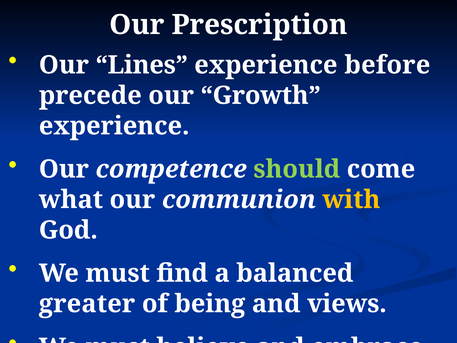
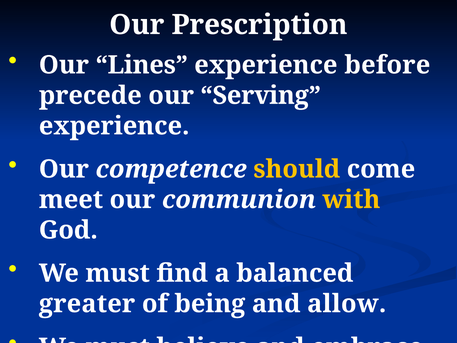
Growth: Growth -> Serving
should colour: light green -> yellow
what: what -> meet
views: views -> allow
